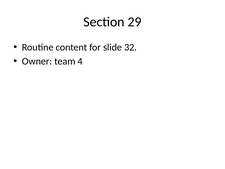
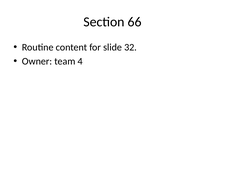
29: 29 -> 66
